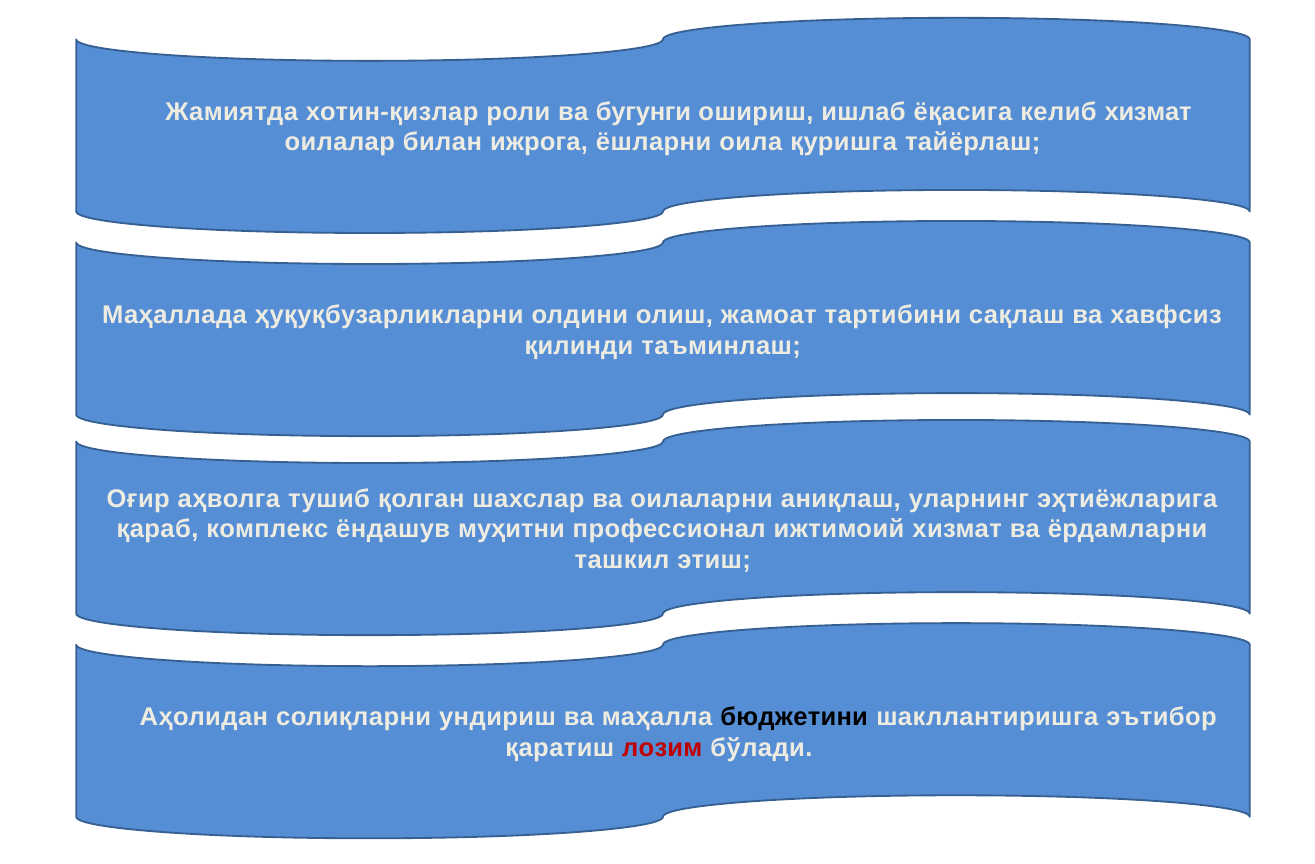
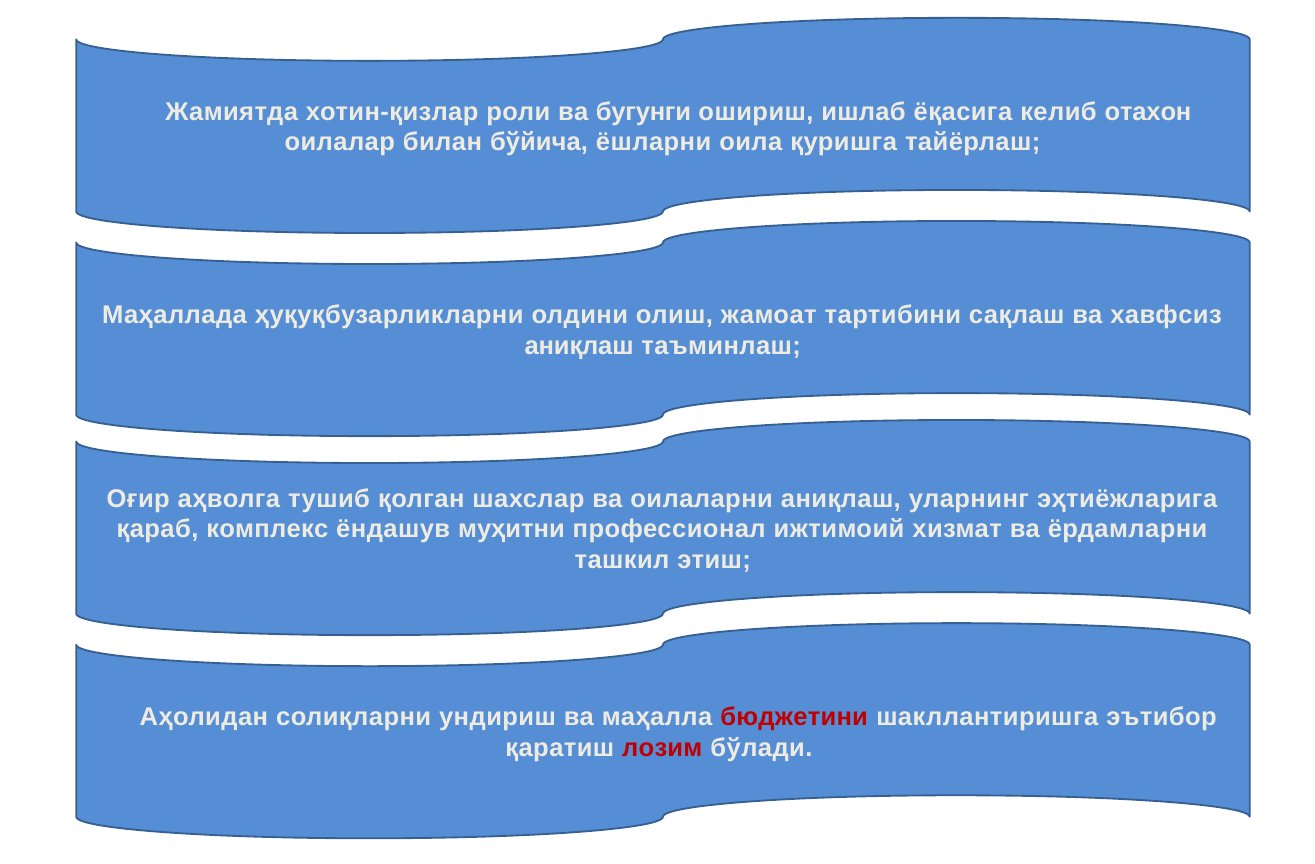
келиб хизмат: хизмат -> отахон
ижрога: ижрога -> бўйича
қилинди at (579, 346): қилинди -> аниқлаш
бюджетини colour: black -> red
